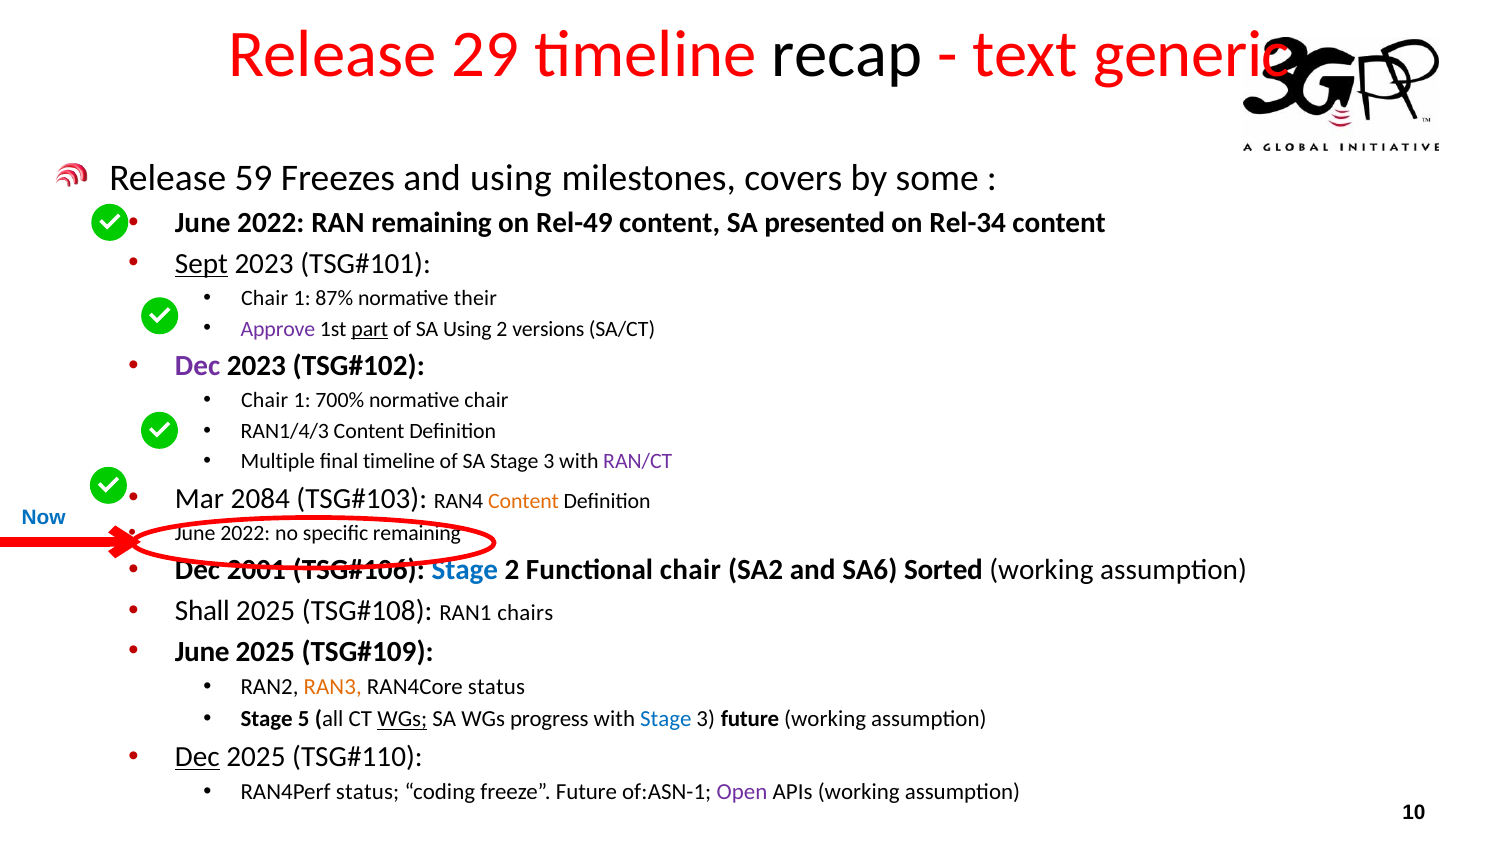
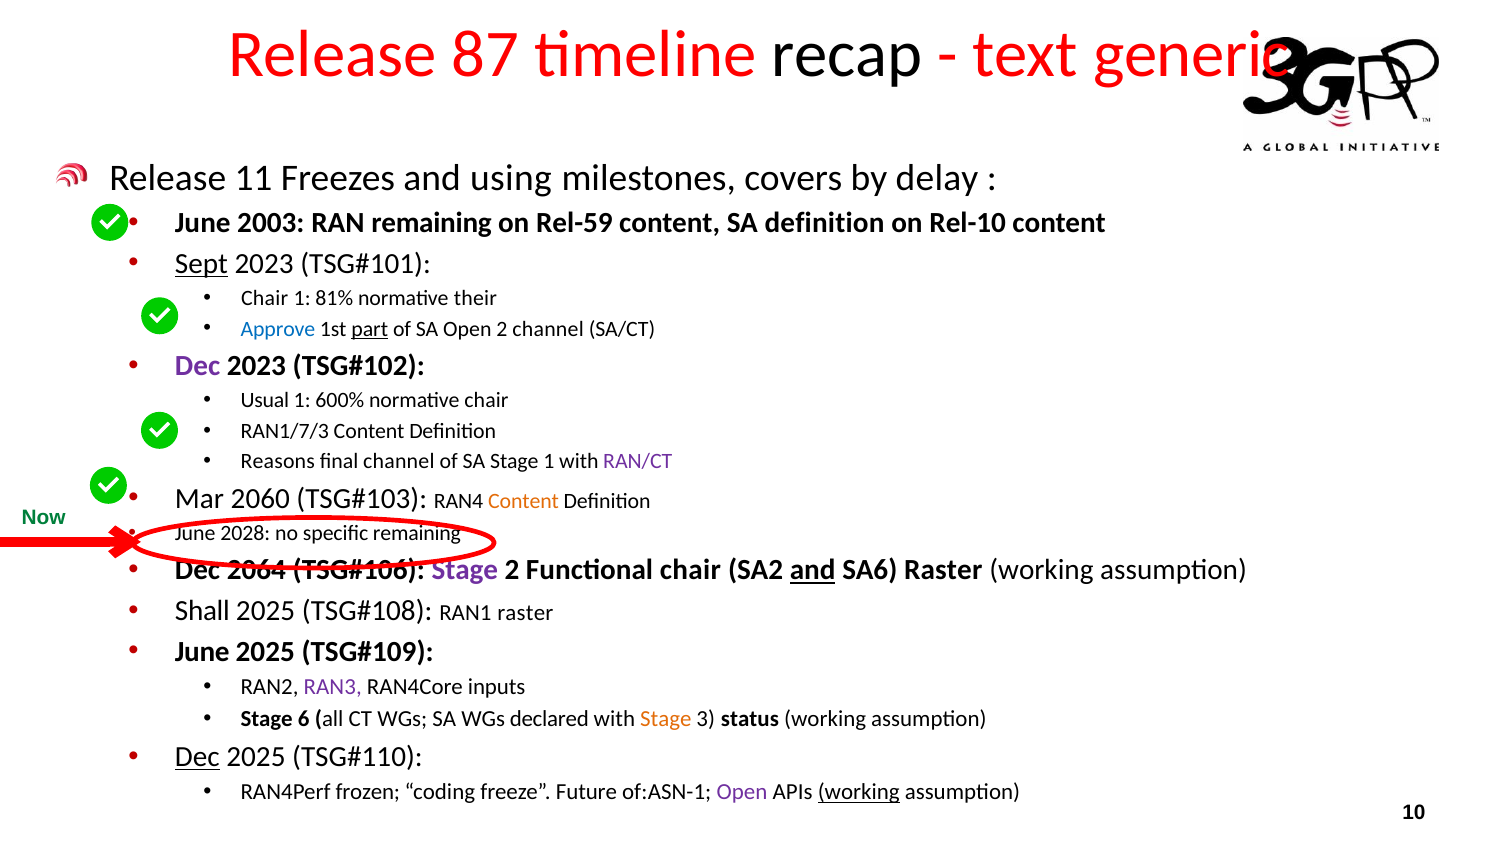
29: 29 -> 87
59: 59 -> 11
some: some -> delay
2022 at (271, 223): 2022 -> 2003
Rel-49: Rel-49 -> Rel-59
SA presented: presented -> definition
Rel-34: Rel-34 -> Rel-10
87%: 87% -> 81%
Approve colour: purple -> blue
SA Using: Using -> Open
2 versions: versions -> channel
Chair at (265, 401): Chair -> Usual
700%: 700% -> 600%
RAN1/4/3: RAN1/4/3 -> RAN1/7/3
Multiple: Multiple -> Reasons
final timeline: timeline -> channel
SA Stage 3: 3 -> 1
2084: 2084 -> 2060
Now colour: blue -> green
2022 at (245, 533): 2022 -> 2028
2001: 2001 -> 2064
Stage at (465, 570) colour: blue -> purple
and at (813, 570) underline: none -> present
SA6 Sorted: Sorted -> Raster
RAN1 chairs: chairs -> raster
RAN3 colour: orange -> purple
RAN4Core status: status -> inputs
5: 5 -> 6
WGs at (402, 720) underline: present -> none
progress: progress -> declared
Stage at (666, 720) colour: blue -> orange
3 future: future -> status
RAN4Perf status: status -> frozen
working at (859, 793) underline: none -> present
